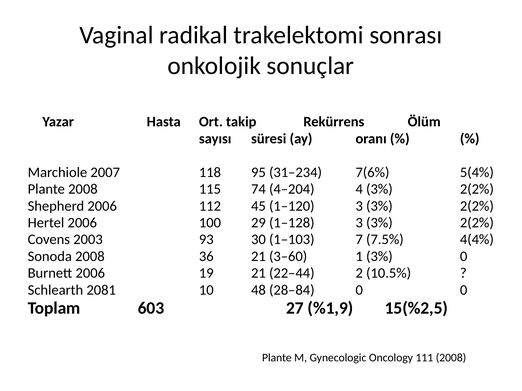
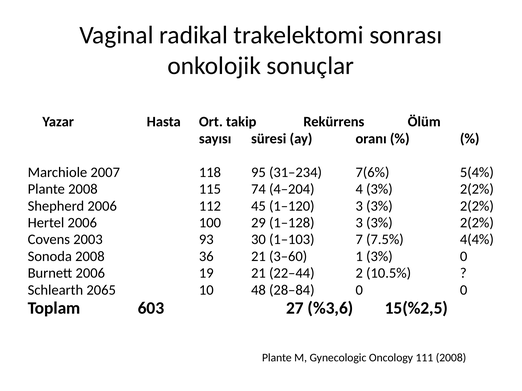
2081: 2081 -> 2065
%1,9: %1,9 -> %3,6
